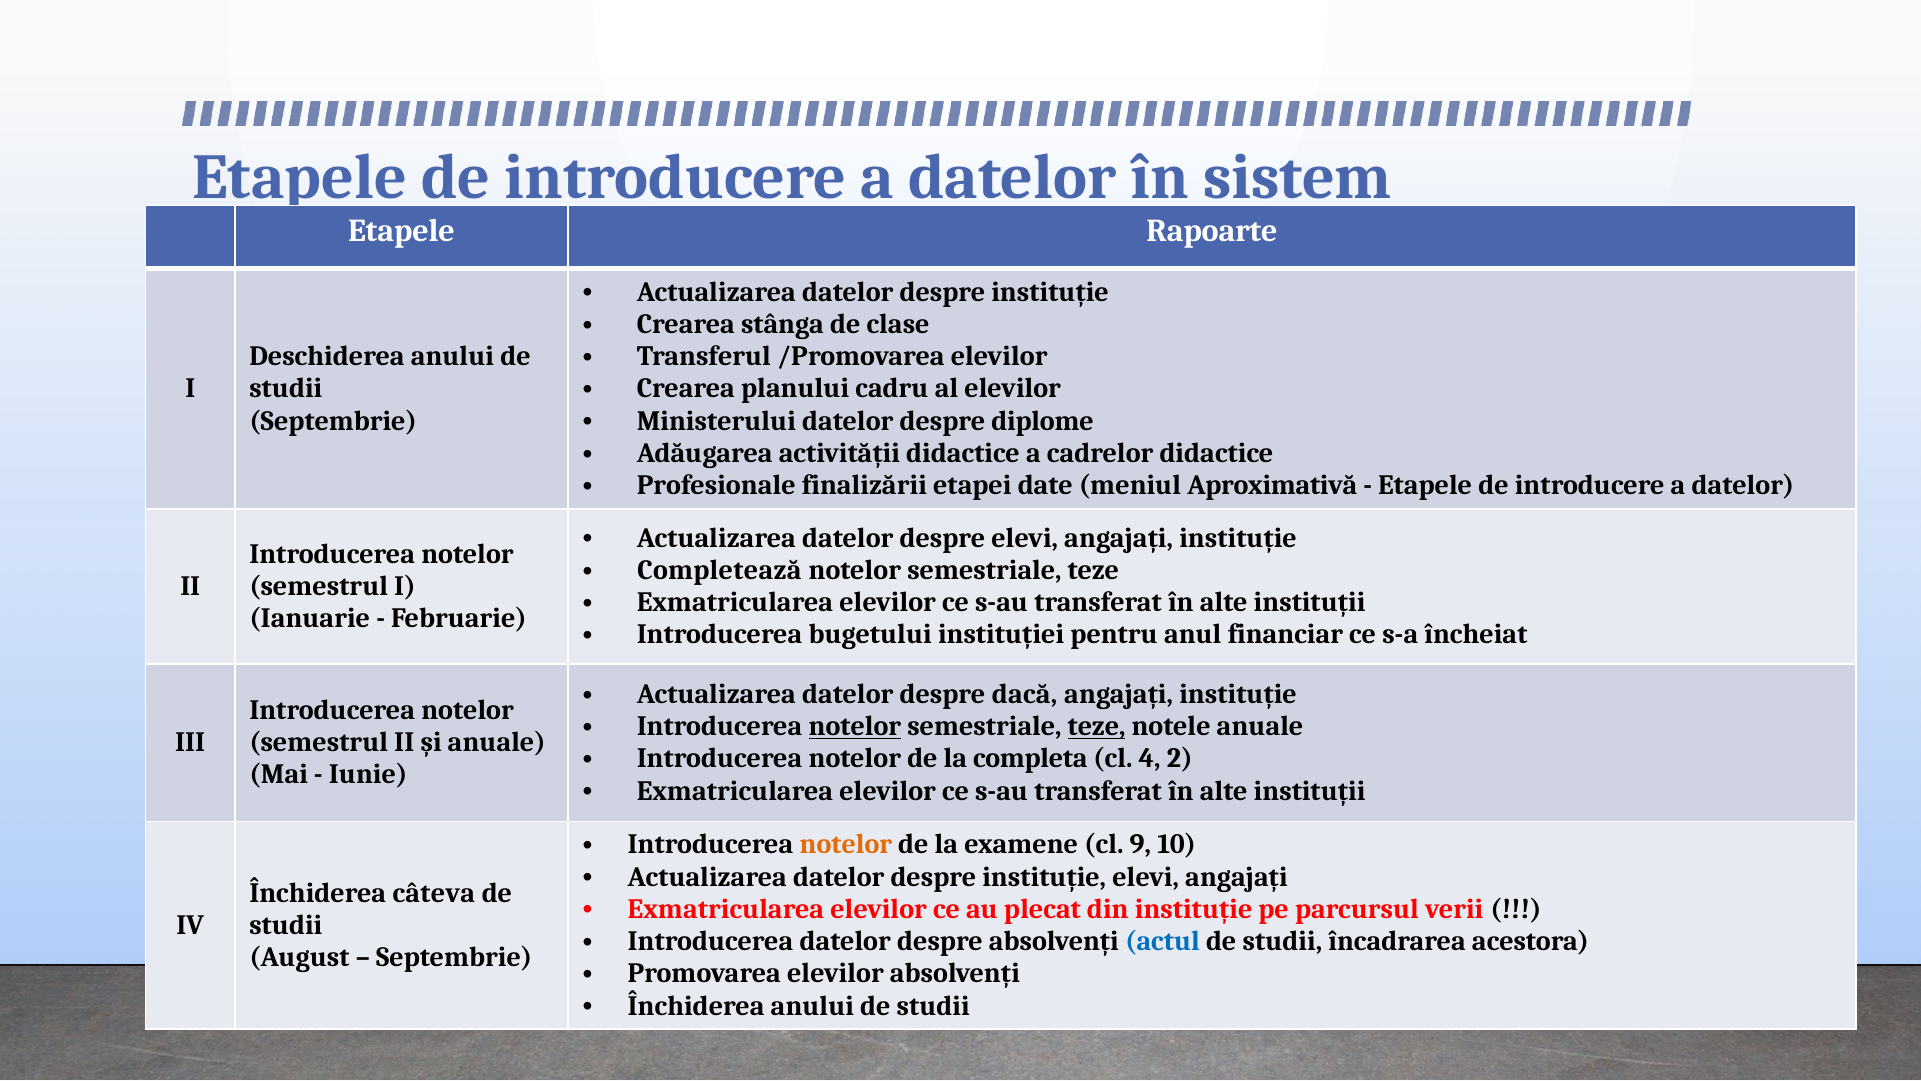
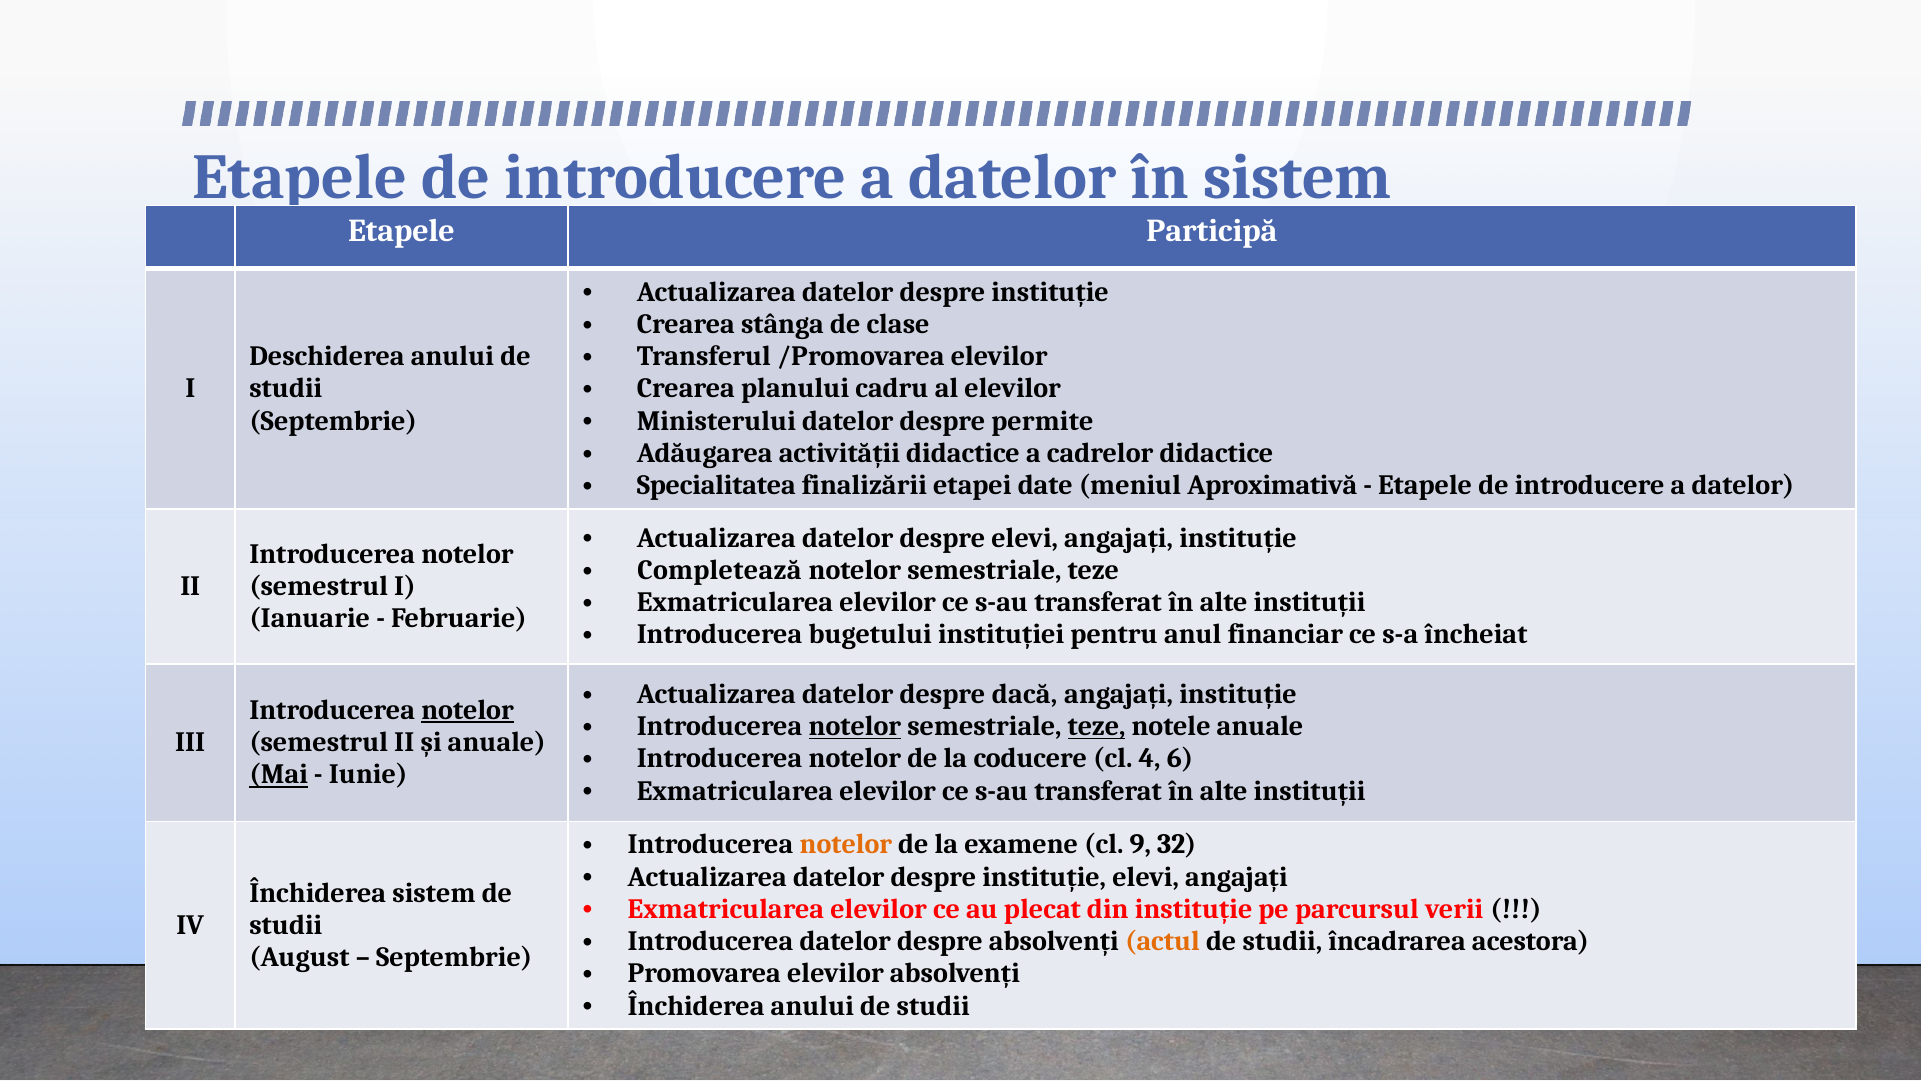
Rapoarte: Rapoarte -> Participă
diplome: diplome -> permite
Profesionale: Profesionale -> Specialitatea
notelor at (468, 710) underline: none -> present
completa: completa -> coducere
2: 2 -> 6
Mai underline: none -> present
10: 10 -> 32
Închiderea câteva: câteva -> sistem
actul colour: blue -> orange
